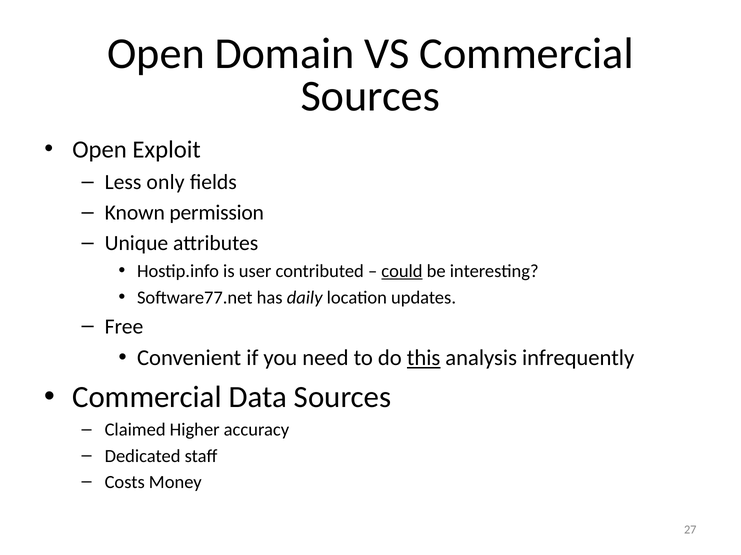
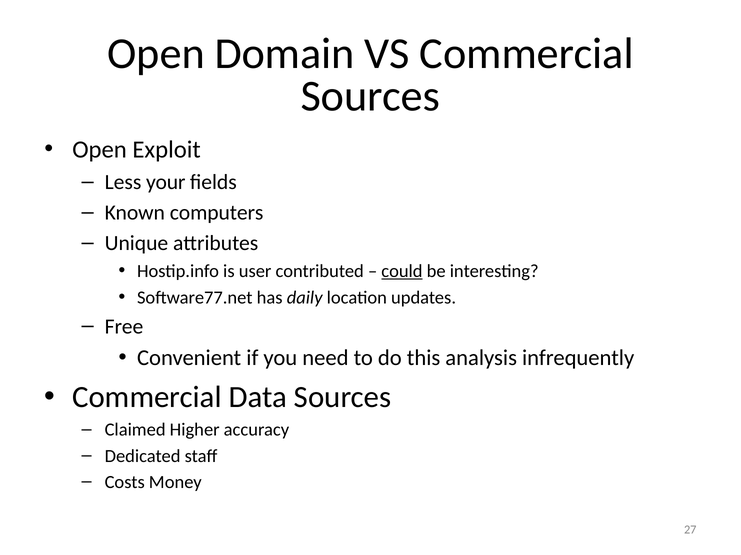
only: only -> your
permission: permission -> computers
this underline: present -> none
